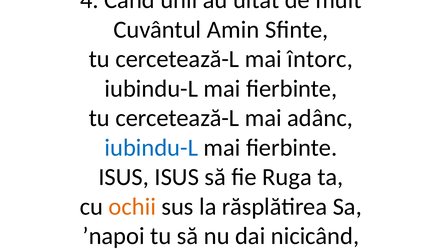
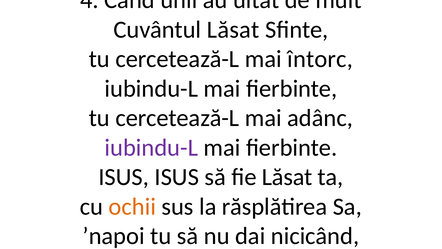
Cuvântul Amin: Amin -> Lăsat
iubindu-L at (151, 147) colour: blue -> purple
fie Ruga: Ruga -> Lăsat
